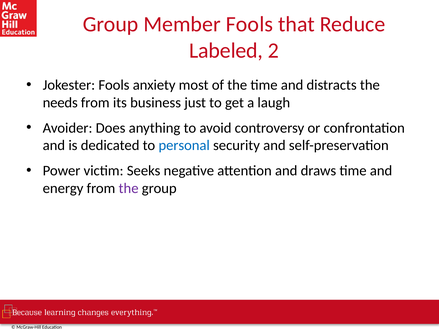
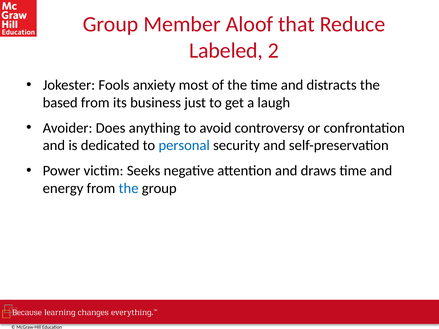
Member Fools: Fools -> Aloof
needs: needs -> based
the at (129, 189) colour: purple -> blue
